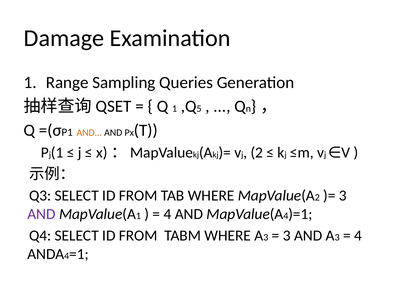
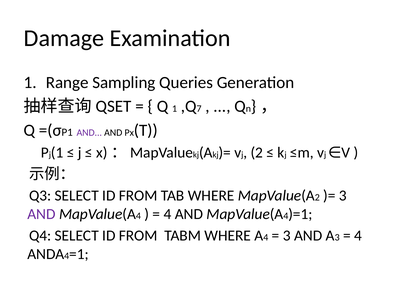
5: 5 -> 7
AND at (89, 133) colour: orange -> purple
1 at (138, 216): 1 -> 4
3 at (266, 238): 3 -> 4
